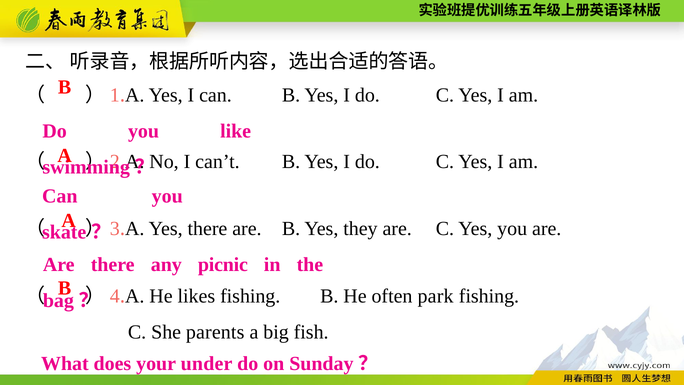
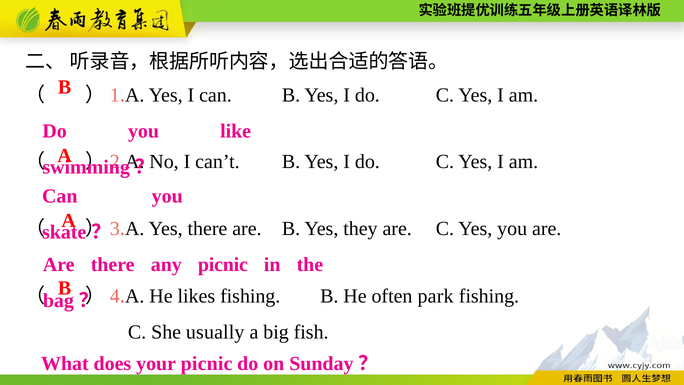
parents: parents -> usually
your under: under -> picnic
